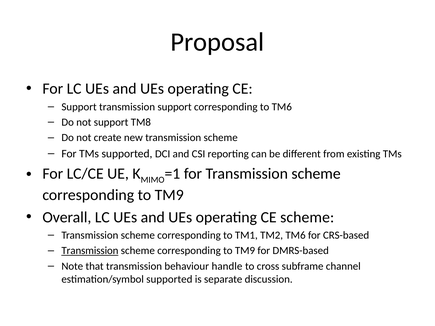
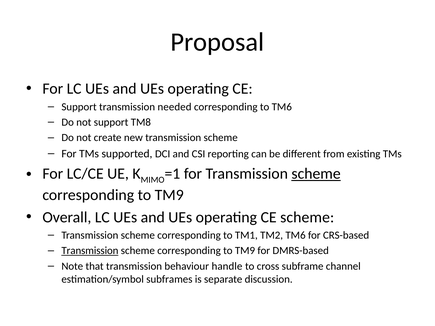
transmission support: support -> needed
scheme at (316, 174) underline: none -> present
estimation/symbol supported: supported -> subframes
